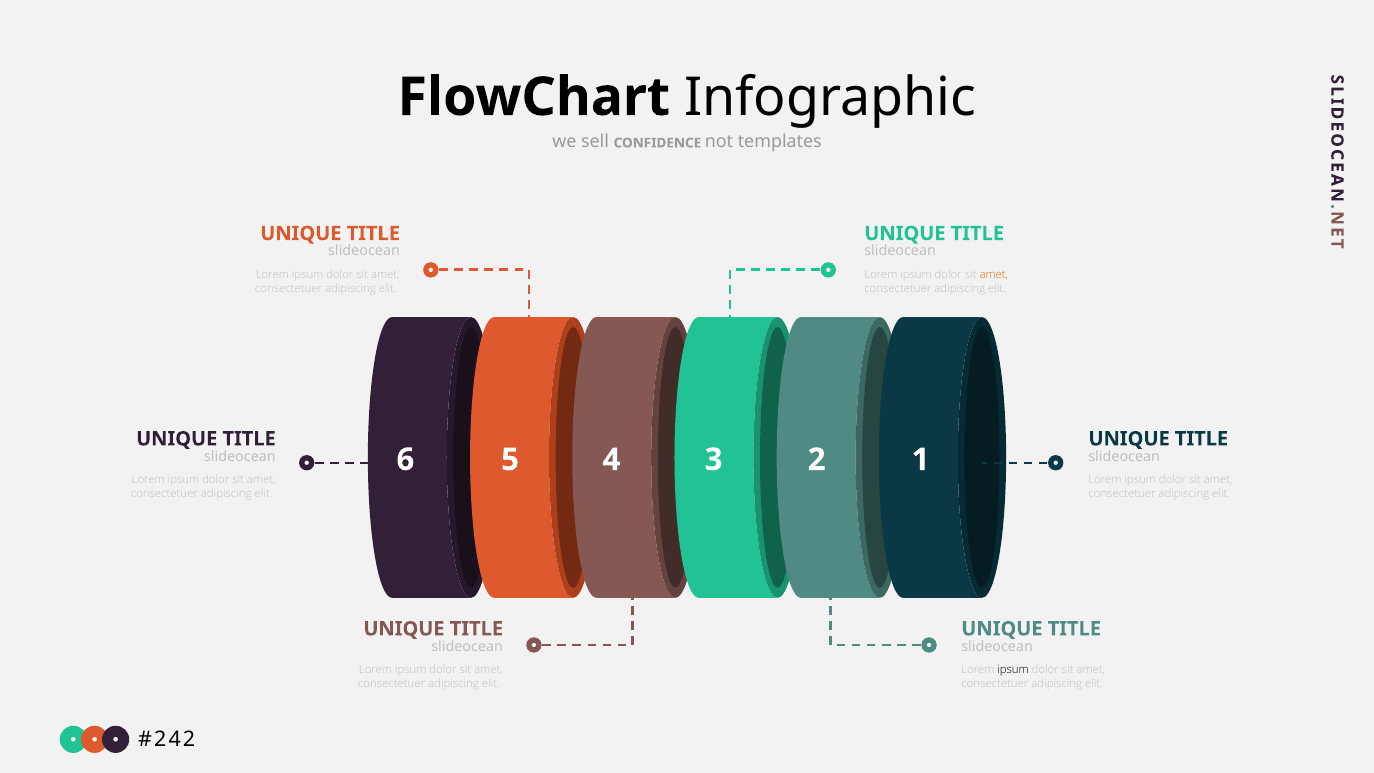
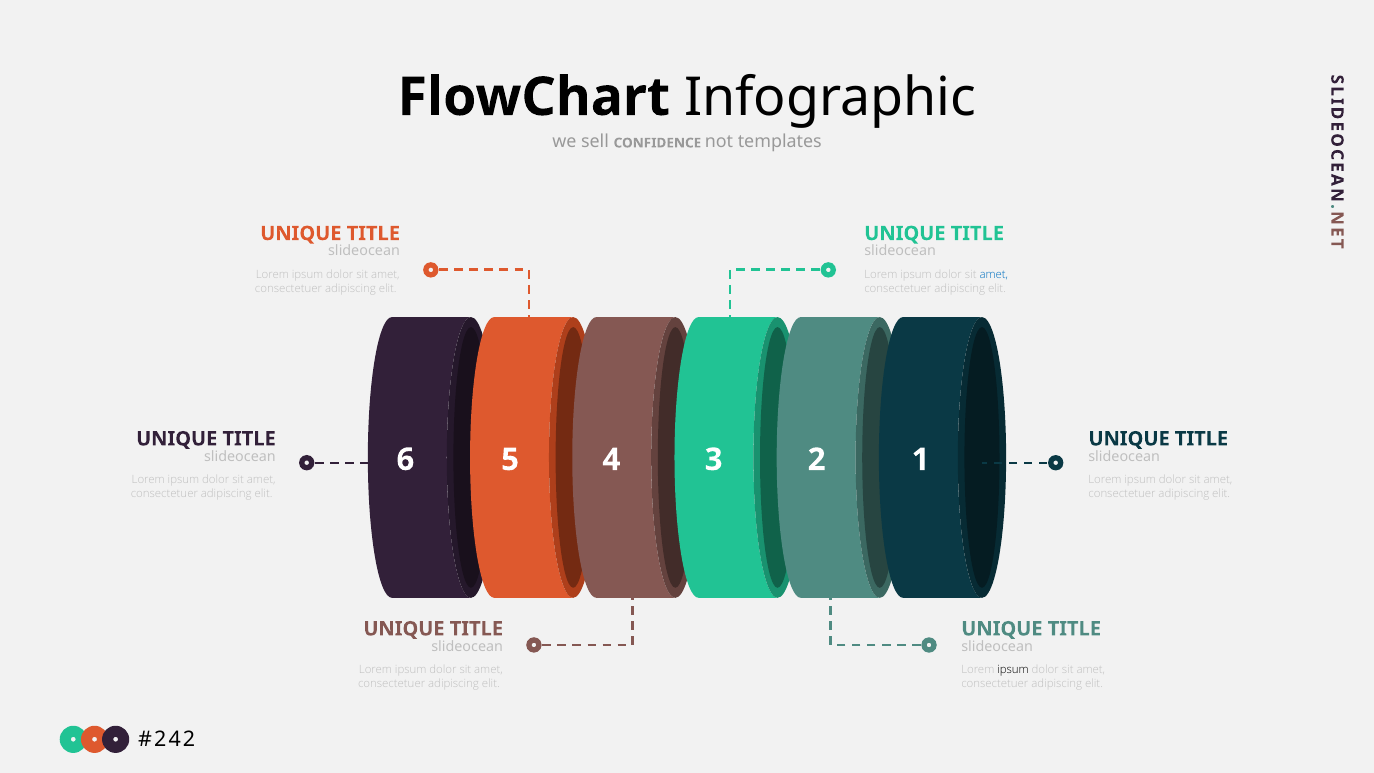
amet at (994, 275) colour: orange -> blue
